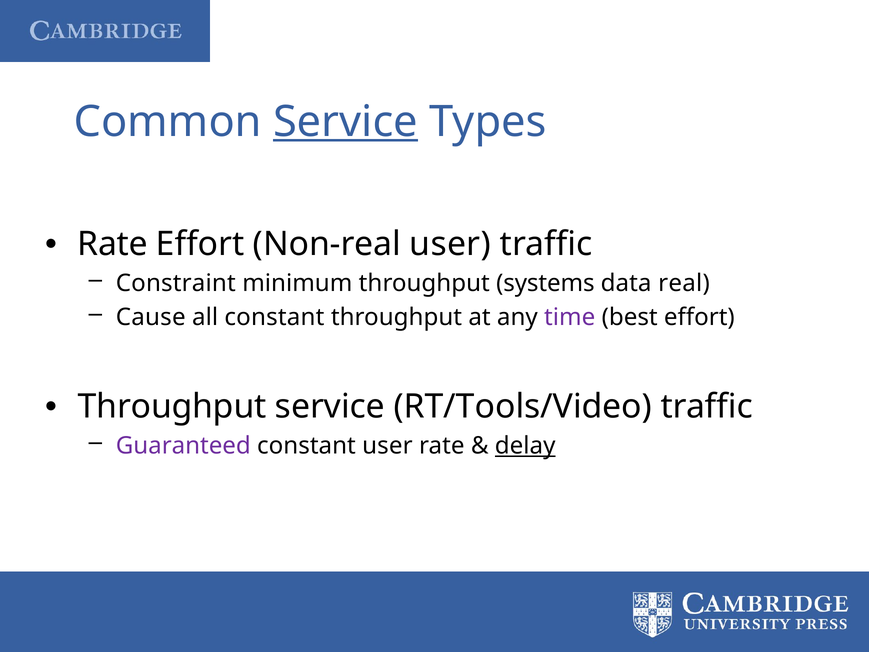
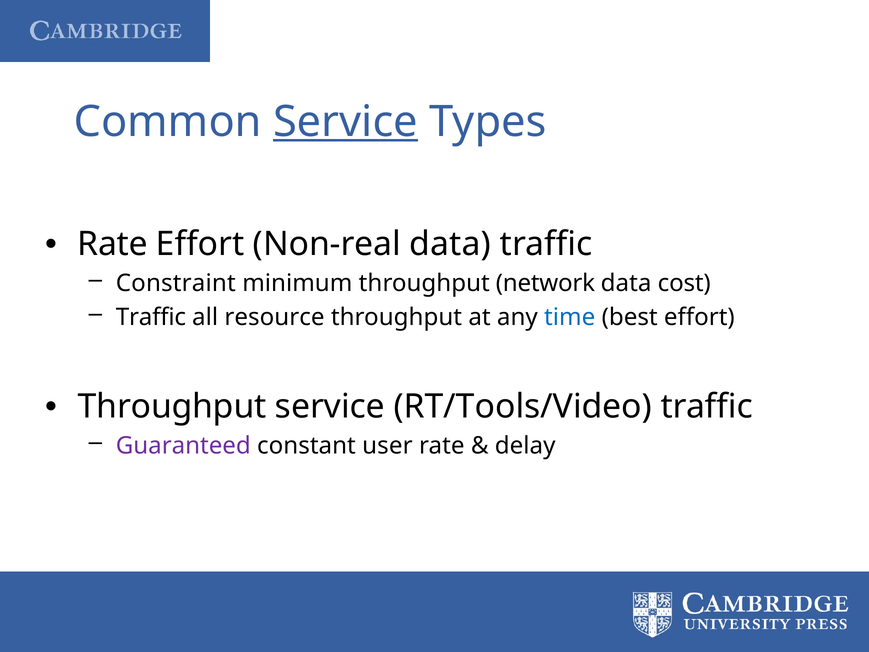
Non-real user: user -> data
systems: systems -> network
real: real -> cost
Cause at (151, 317): Cause -> Traffic
all constant: constant -> resource
time colour: purple -> blue
delay underline: present -> none
